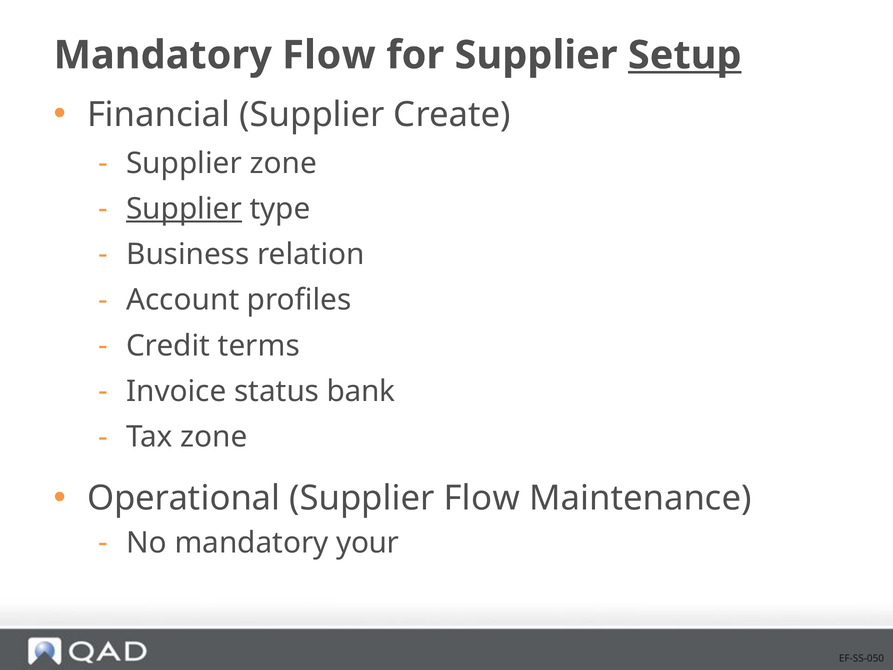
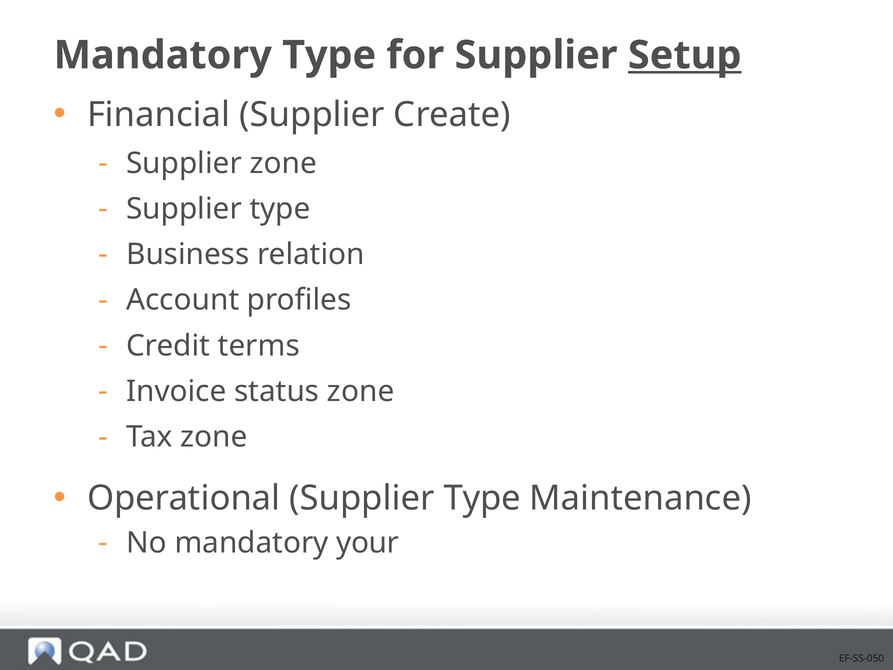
Mandatory Flow: Flow -> Type
Supplier at (184, 209) underline: present -> none
status bank: bank -> zone
Operational Supplier Flow: Flow -> Type
